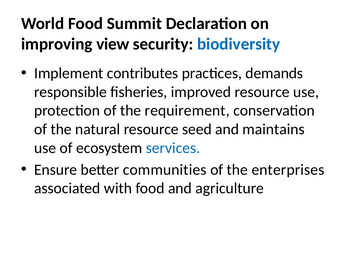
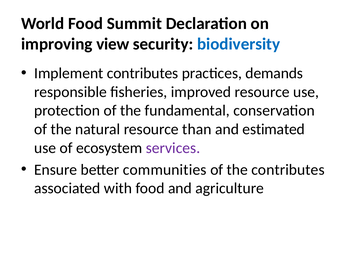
requirement: requirement -> fundamental
seed: seed -> than
maintains: maintains -> estimated
services colour: blue -> purple
the enterprises: enterprises -> contributes
